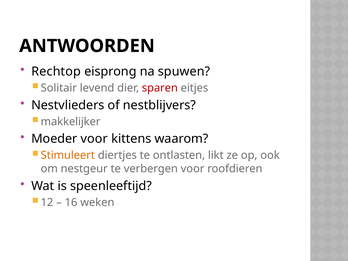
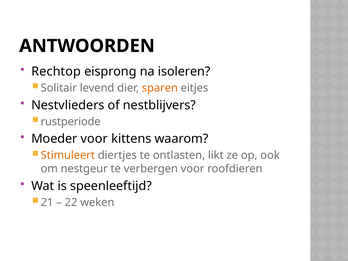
spuwen: spuwen -> isoleren
sparen colour: red -> orange
makkelijker: makkelijker -> rustperiode
12: 12 -> 21
16: 16 -> 22
